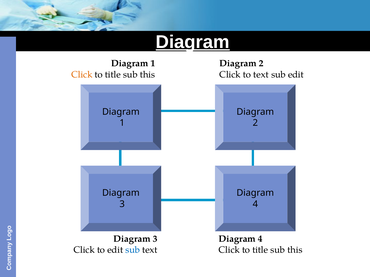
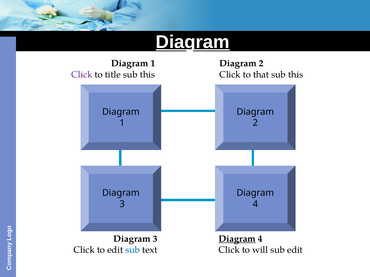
Click at (82, 75) colour: orange -> purple
to text: text -> that
edit at (296, 75): edit -> this
Diagram at (237, 239) underline: none -> present
title at (260, 250): title -> will
this at (295, 250): this -> edit
